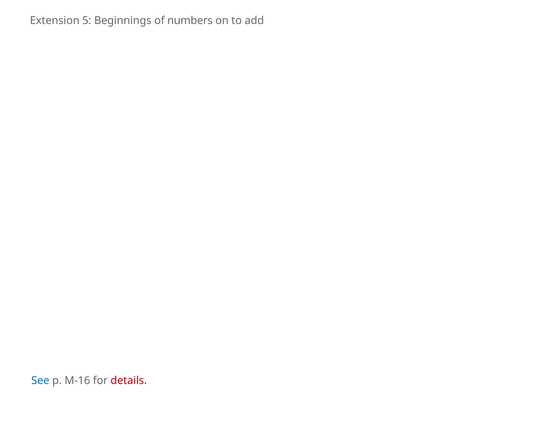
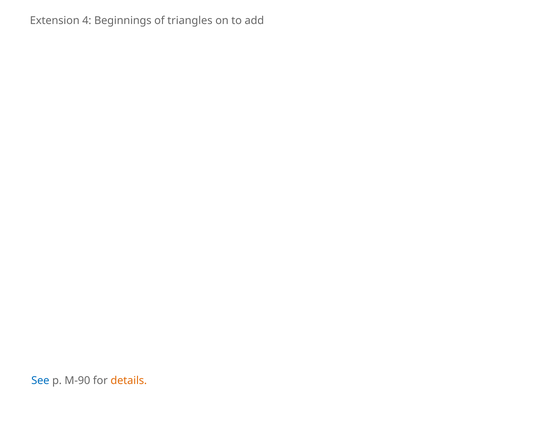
5: 5 -> 4
numbers: numbers -> triangles
M-16: M-16 -> M-90
details colour: red -> orange
